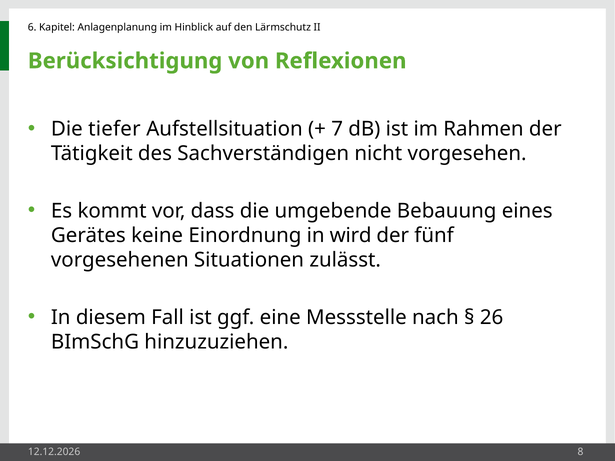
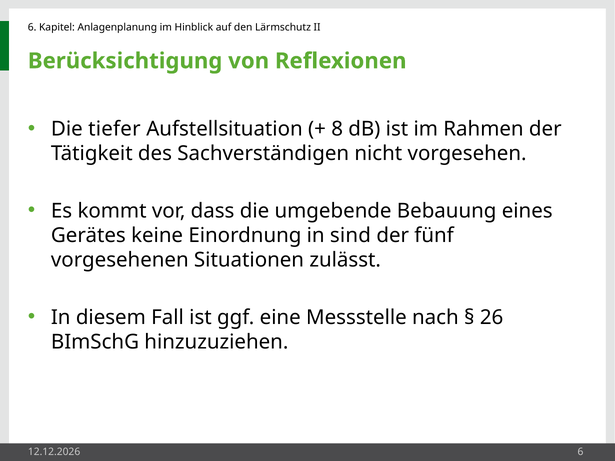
7: 7 -> 8
wird: wird -> sind
8 at (580, 452): 8 -> 6
